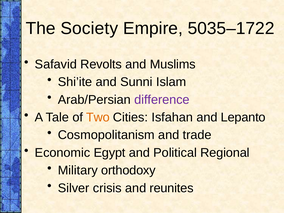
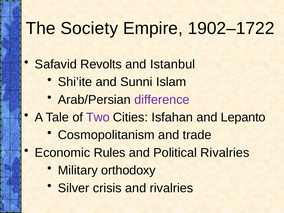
5035–1722: 5035–1722 -> 1902–1722
Muslims: Muslims -> Istanbul
Two colour: orange -> purple
Egypt: Egypt -> Rules
Political Regional: Regional -> Rivalries
and reunites: reunites -> rivalries
